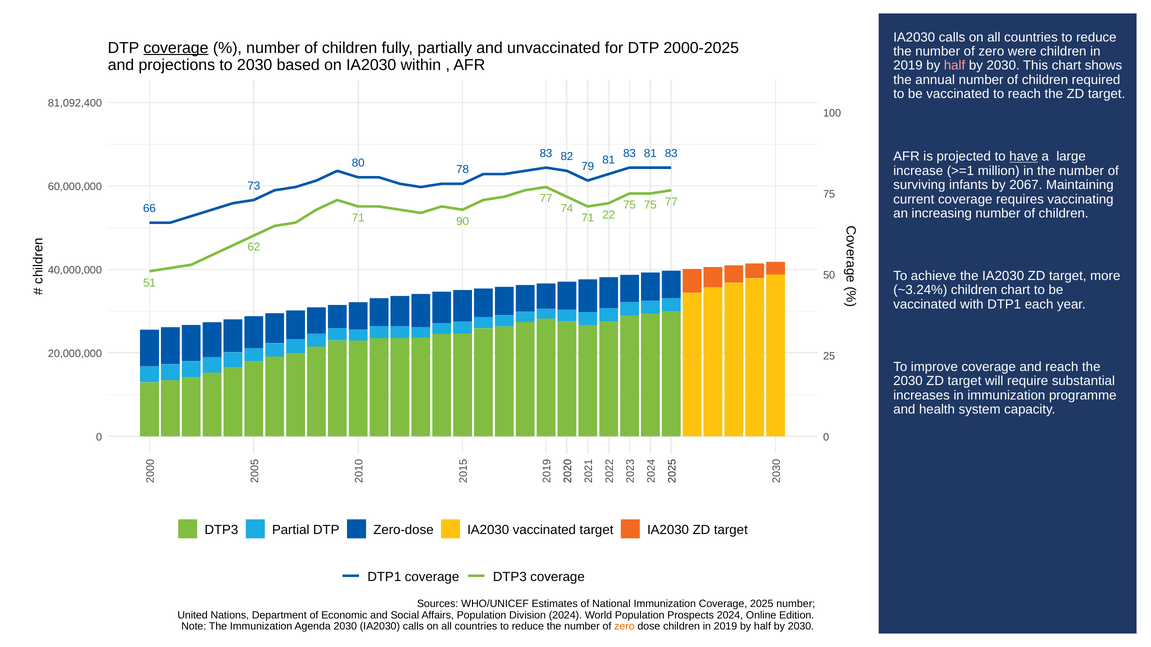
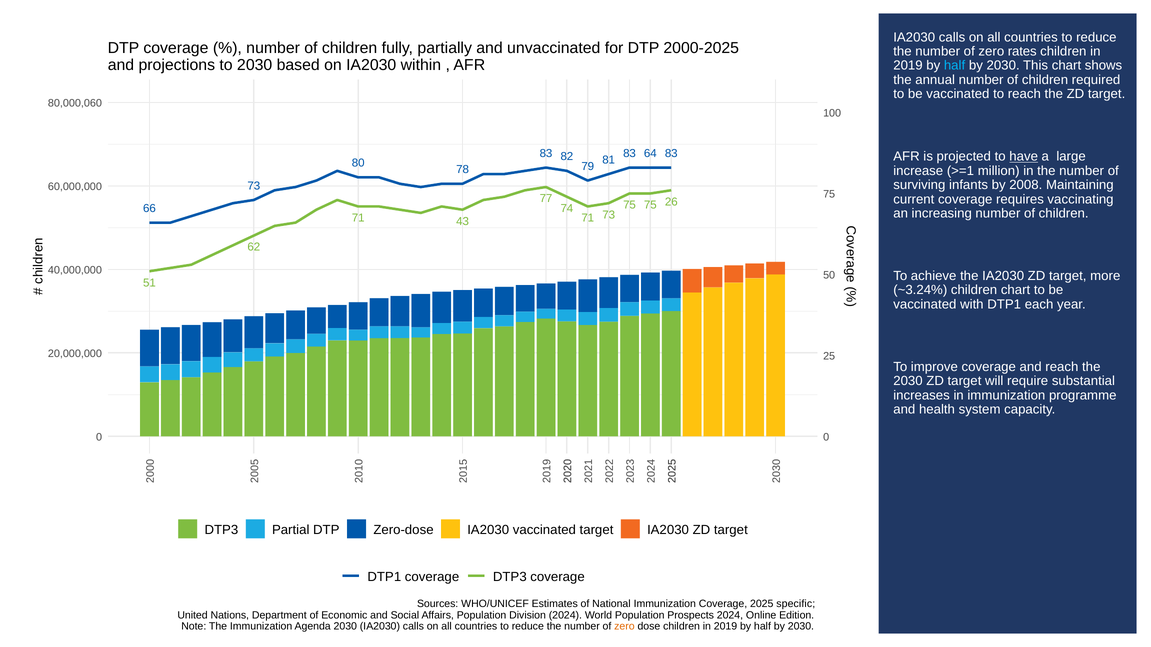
coverage at (176, 48) underline: present -> none
were: were -> rates
half at (955, 66) colour: pink -> light blue
81,092,400: 81,092,400 -> 80,000,060
83 81: 81 -> 64
2067: 2067 -> 2008
75 77: 77 -> 26
90: 90 -> 43
71 22: 22 -> 73
2025 number: number -> specific
